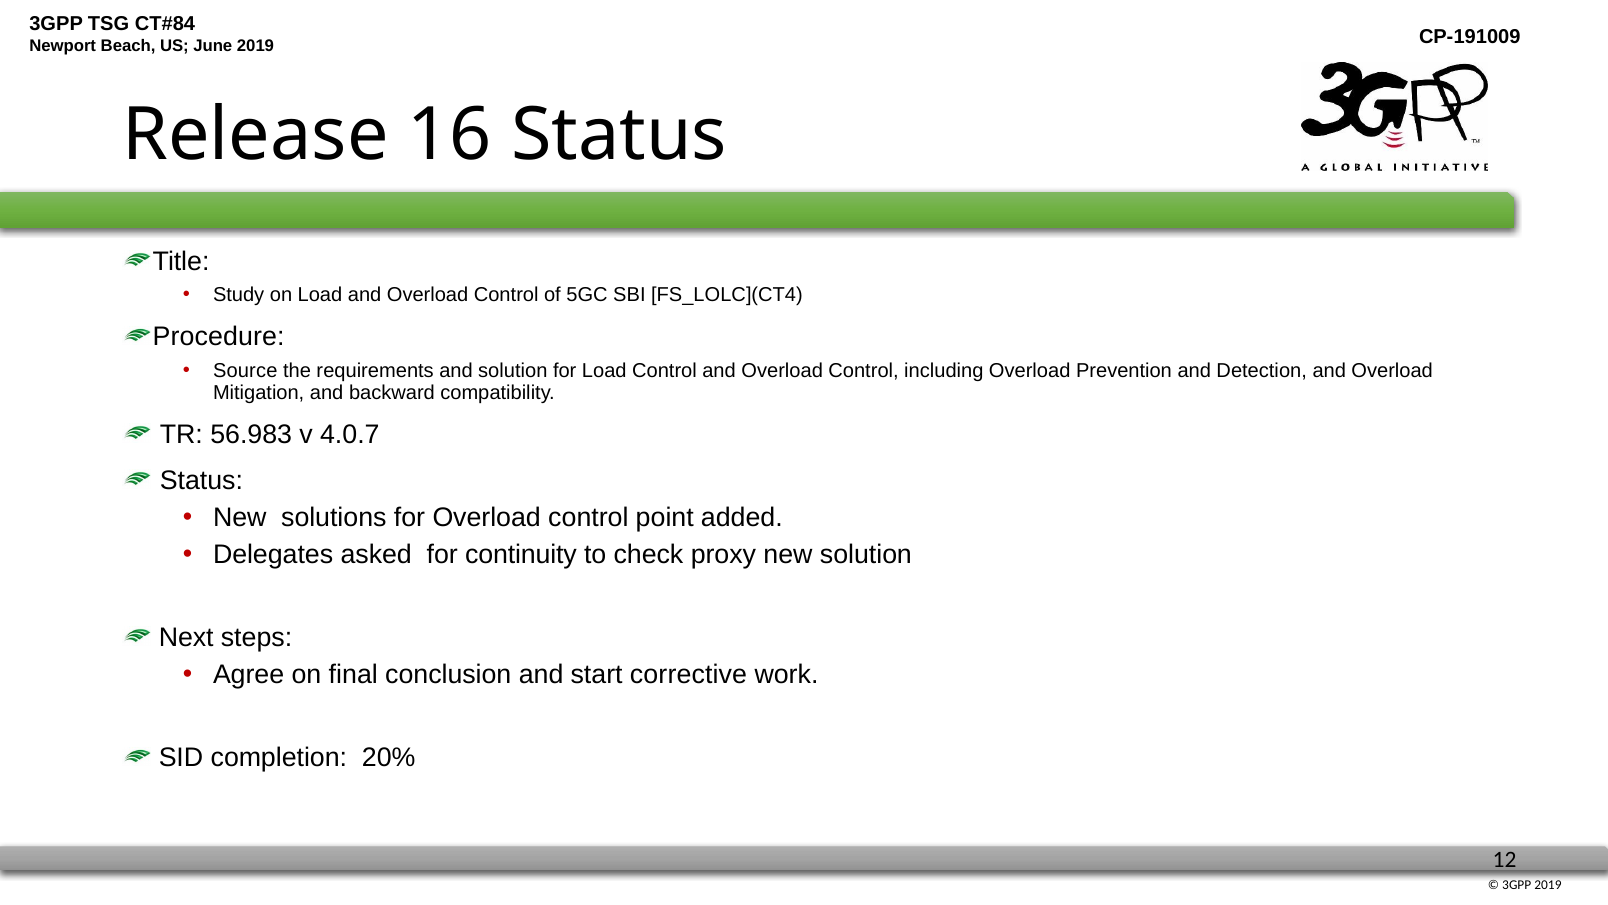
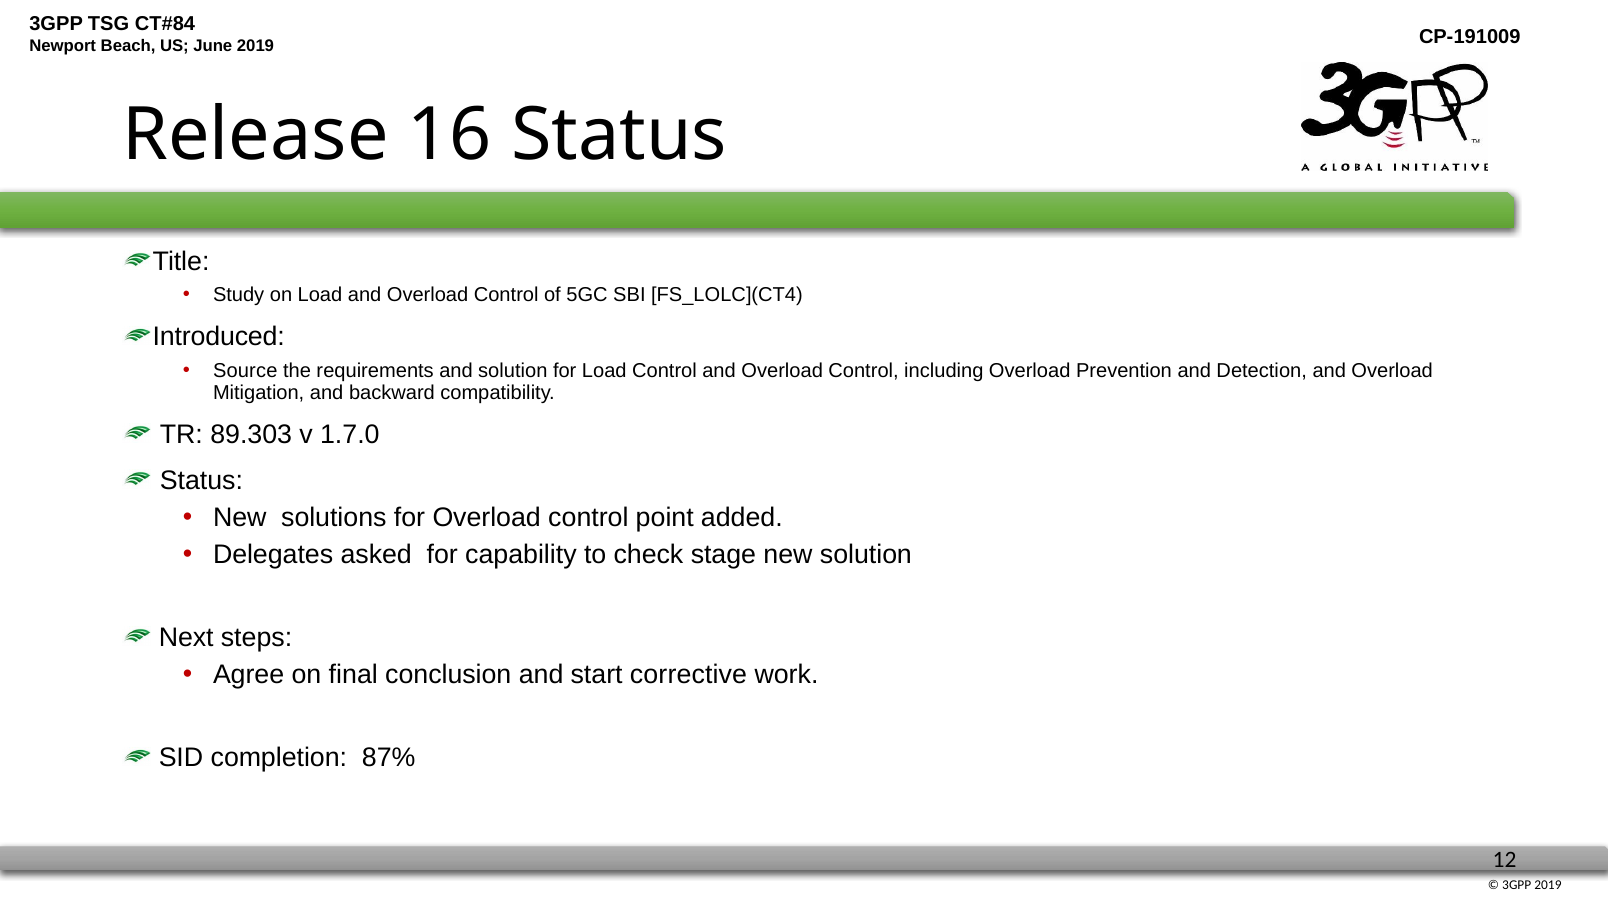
Procedure: Procedure -> Introduced
56.983: 56.983 -> 89.303
4.0.7: 4.0.7 -> 1.7.0
continuity: continuity -> capability
proxy: proxy -> stage
20%: 20% -> 87%
